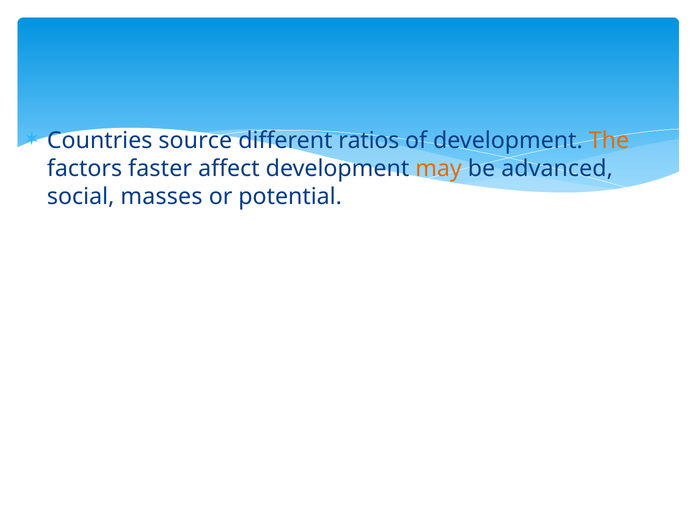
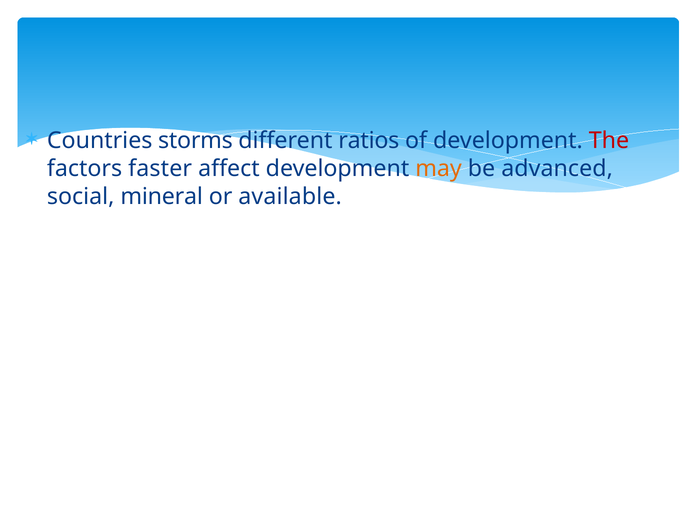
source: source -> storms
The colour: orange -> red
masses: masses -> mineral
potential: potential -> available
